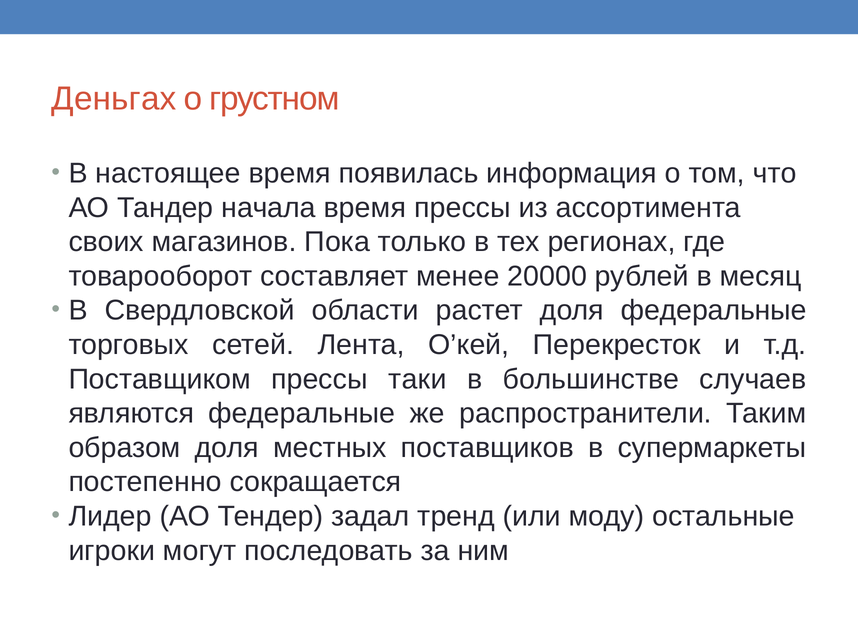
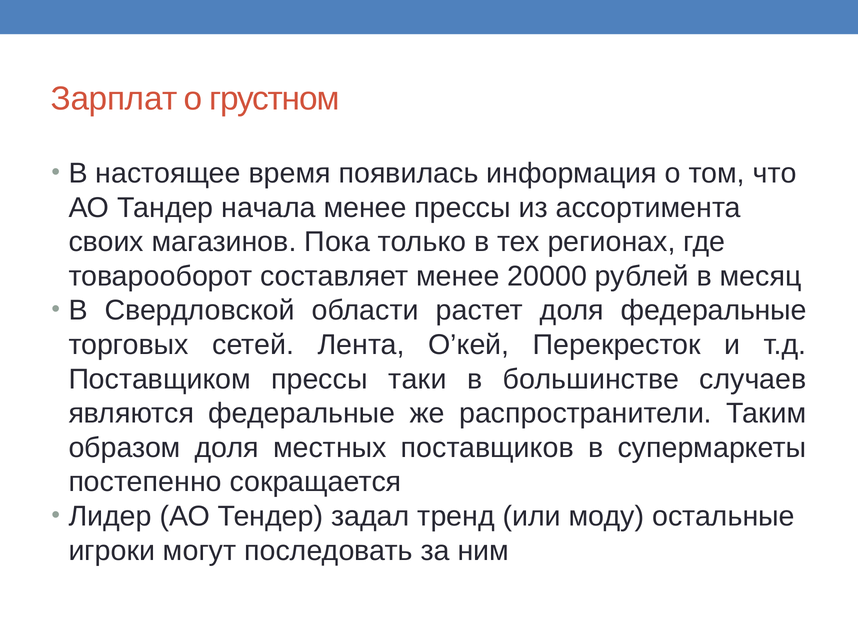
Деньгах: Деньгах -> Зарплат
начала время: время -> менее
